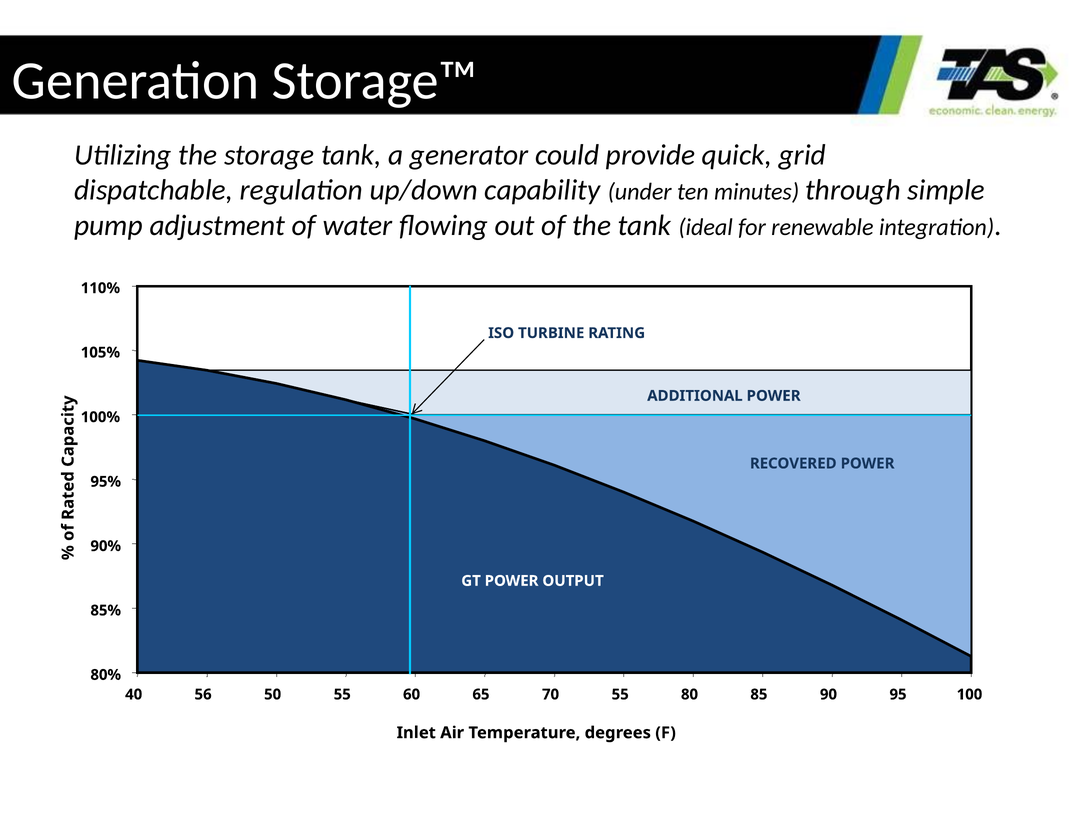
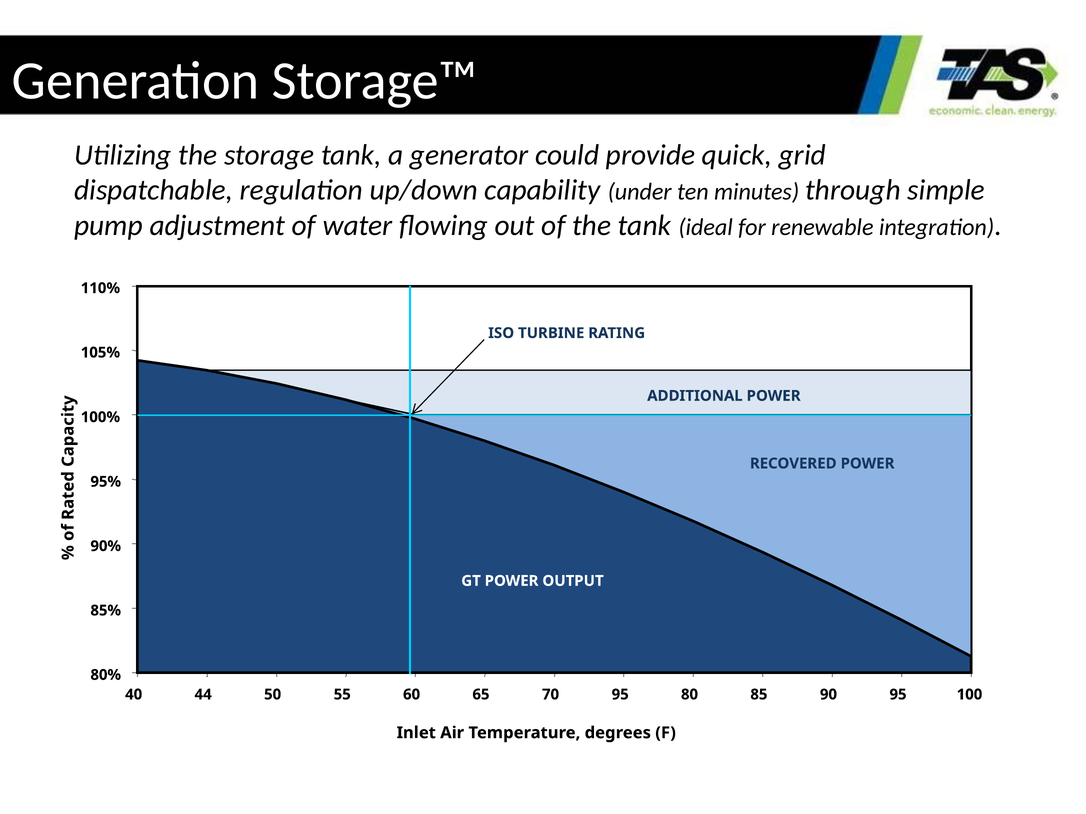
56: 56 -> 44
70 55: 55 -> 95
